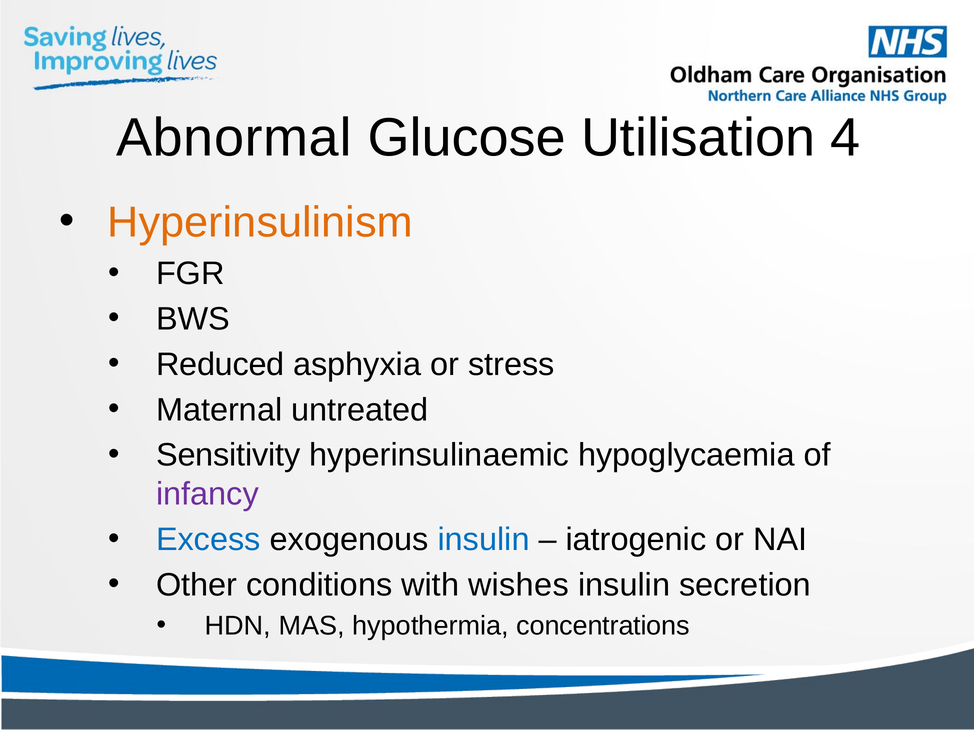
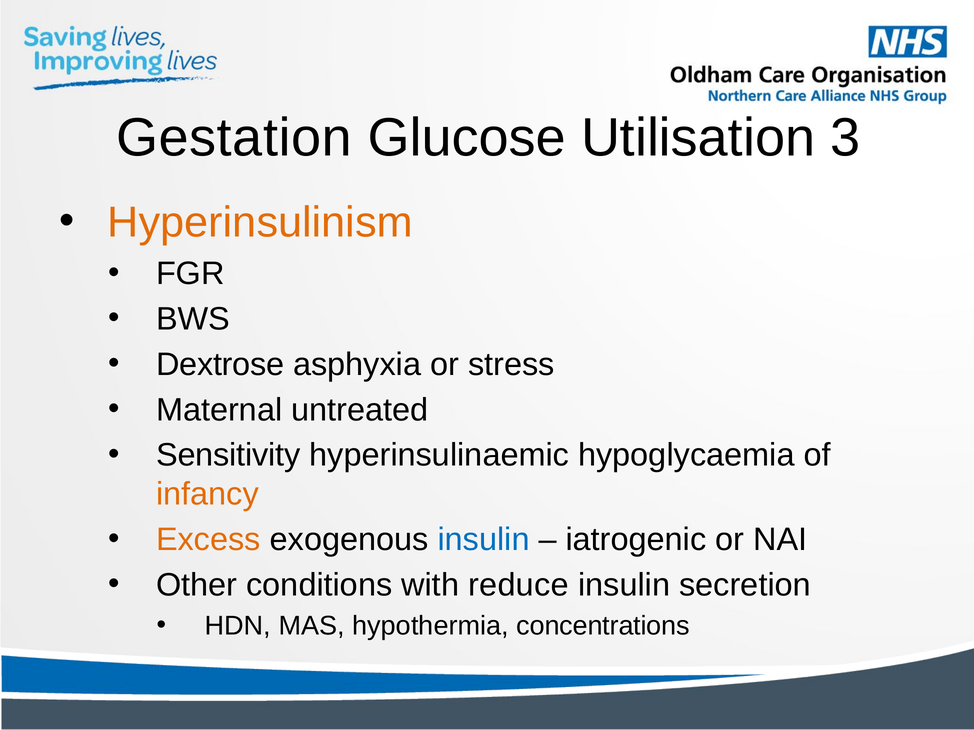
Abnormal: Abnormal -> Gestation
4: 4 -> 3
Reduced: Reduced -> Dextrose
infancy colour: purple -> orange
Excess colour: blue -> orange
wishes: wishes -> reduce
